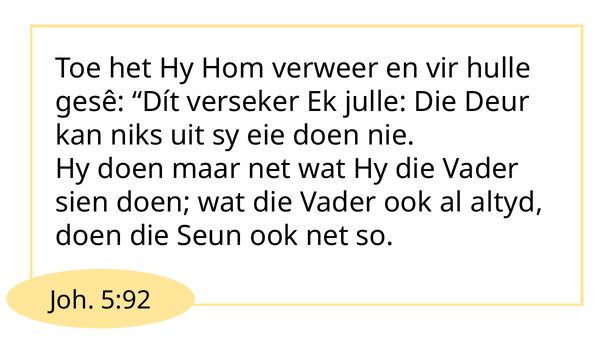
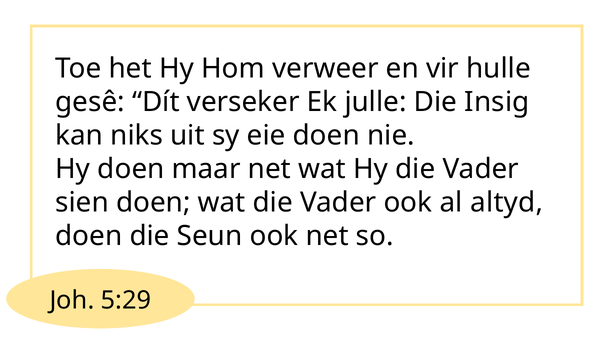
Deur: Deur -> Insig
5:92: 5:92 -> 5:29
